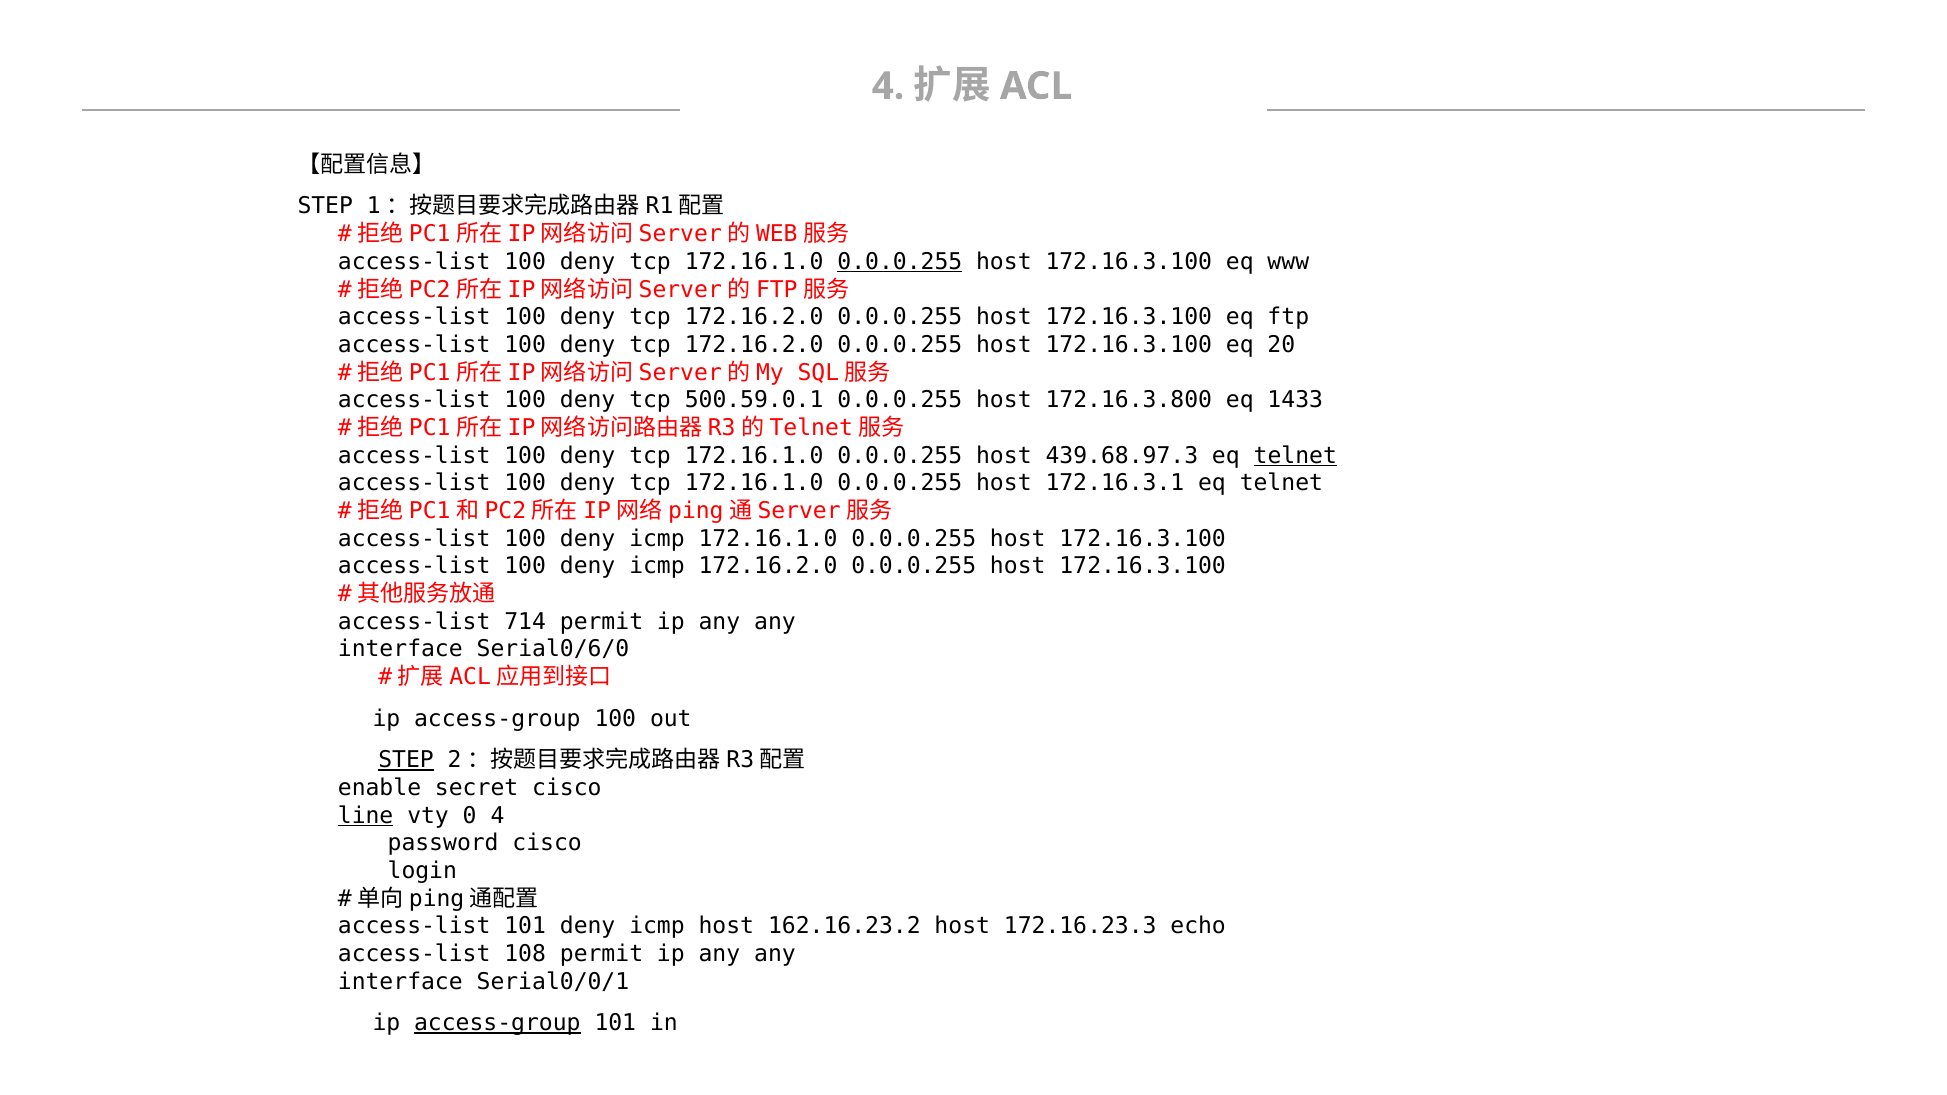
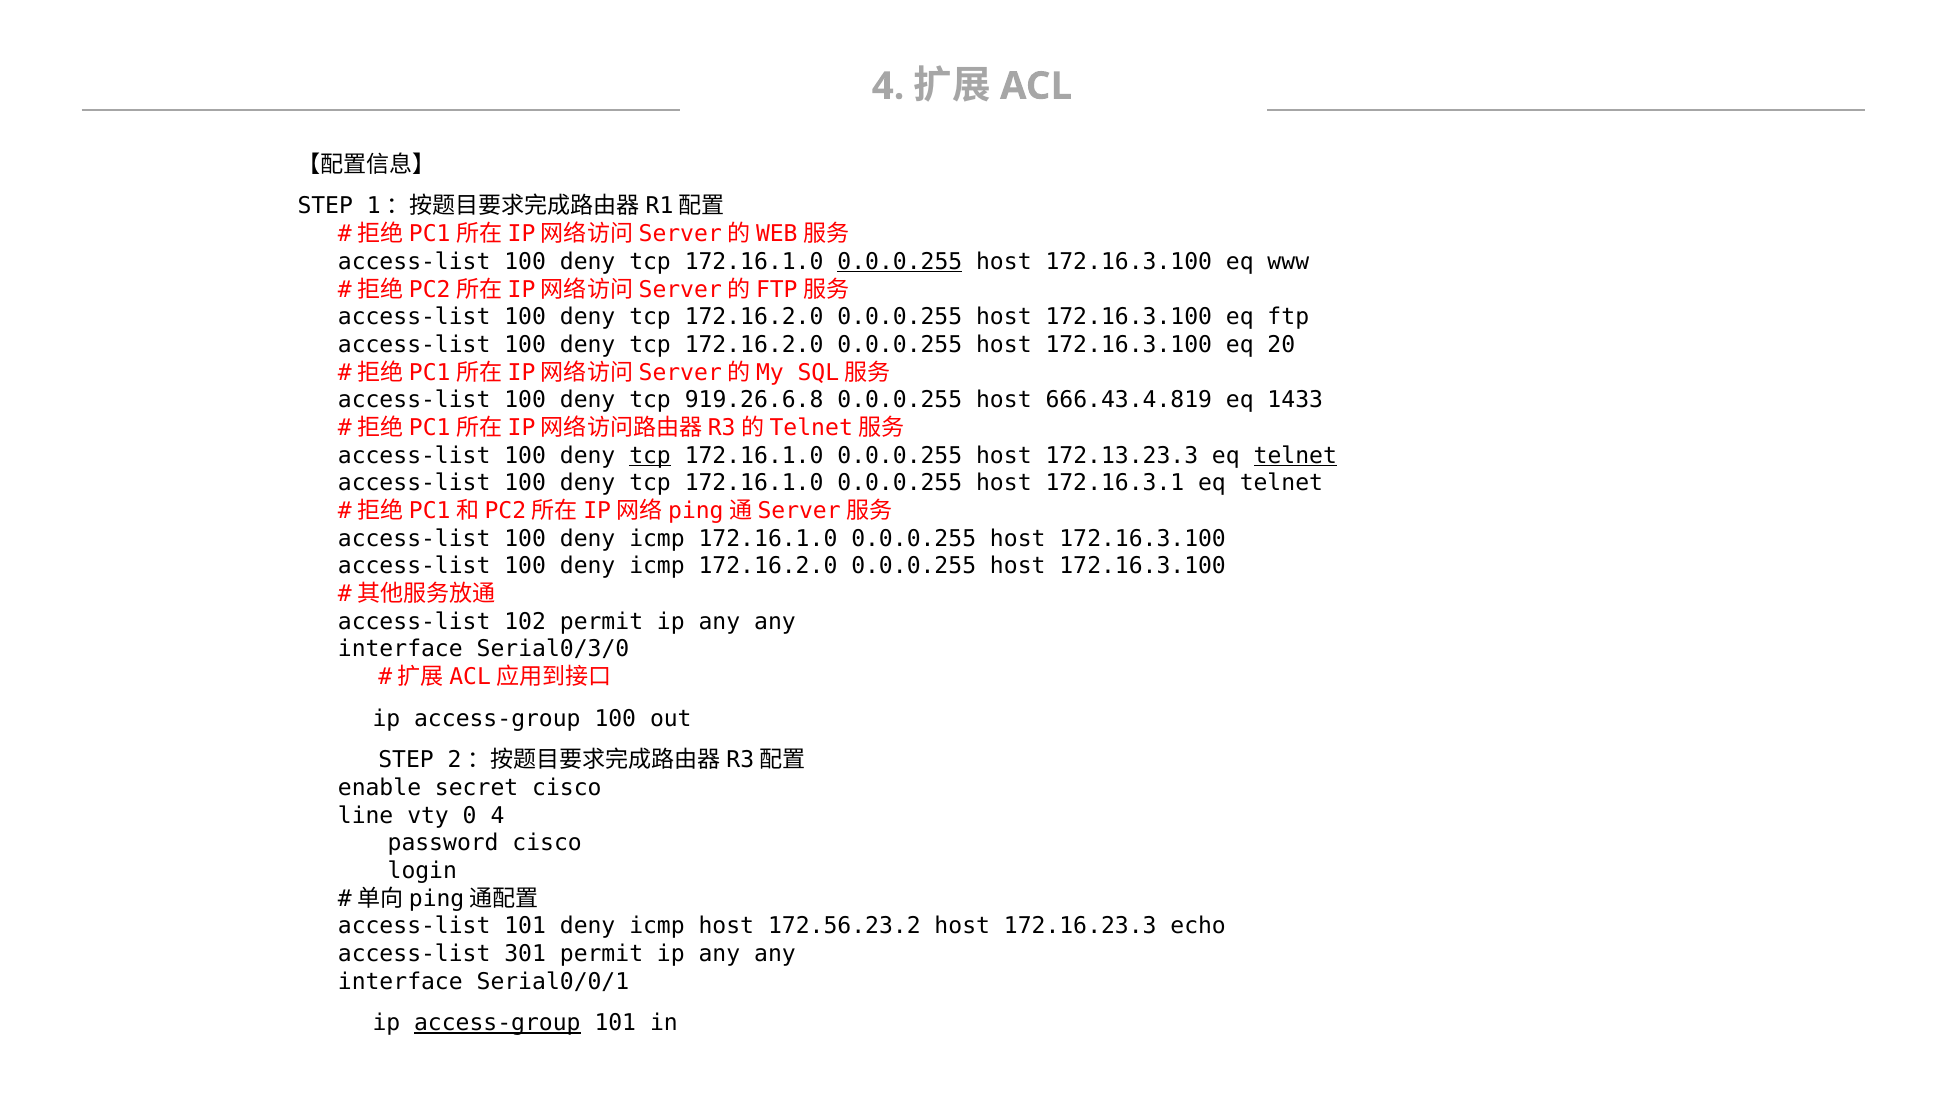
500.59.0.1: 500.59.0.1 -> 919.26.6.8
172.16.3.800: 172.16.3.800 -> 666.43.4.819
tcp at (650, 456) underline: none -> present
439.68.97.3: 439.68.97.3 -> 172.13.23.3
714: 714 -> 102
Serial0/6/0: Serial0/6/0 -> Serial0/3/0
STEP at (406, 760) underline: present -> none
line underline: present -> none
162.16.23.2: 162.16.23.2 -> 172.56.23.2
108: 108 -> 301
